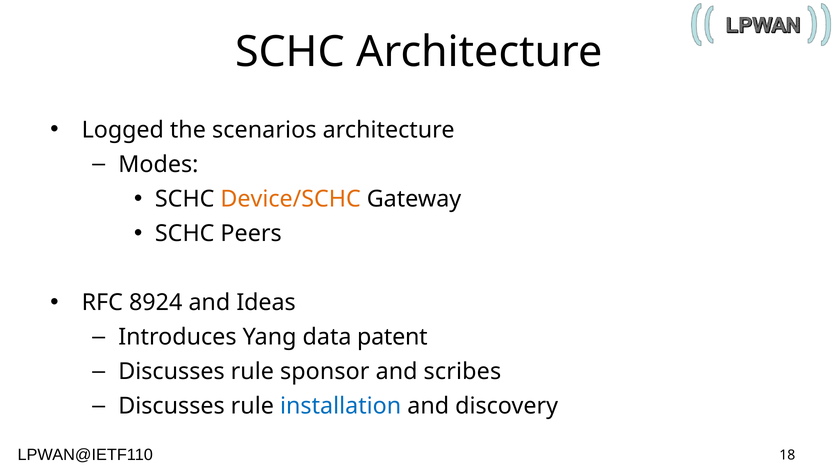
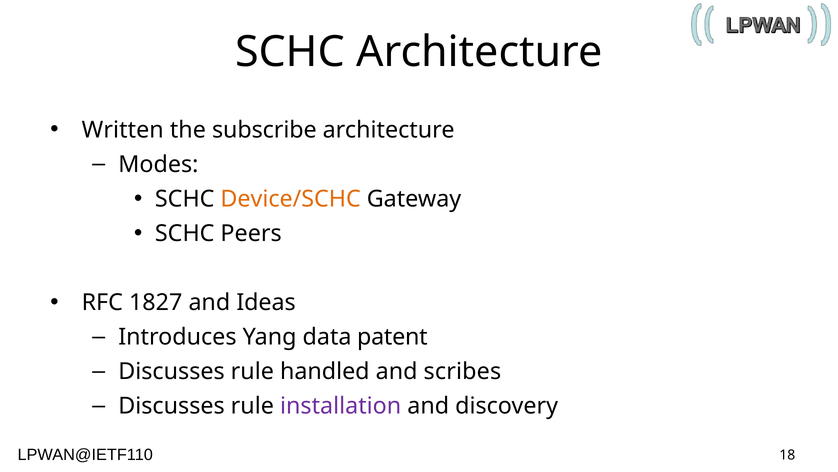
Logged: Logged -> Written
scenarios: scenarios -> subscribe
8924: 8924 -> 1827
sponsor: sponsor -> handled
installation colour: blue -> purple
